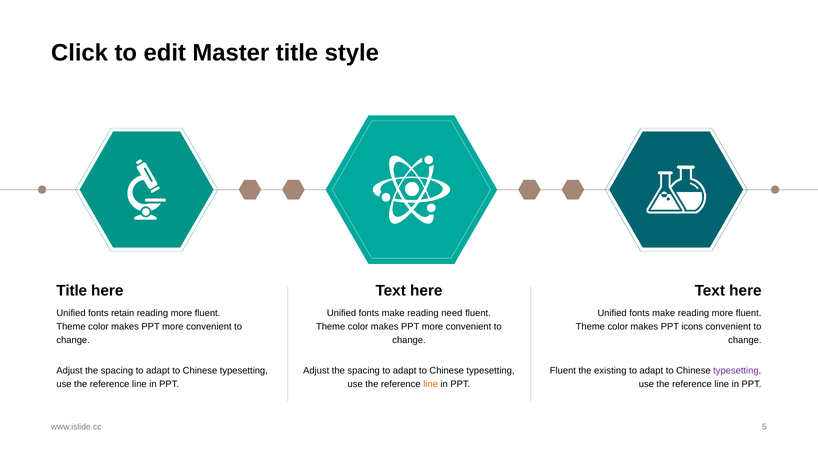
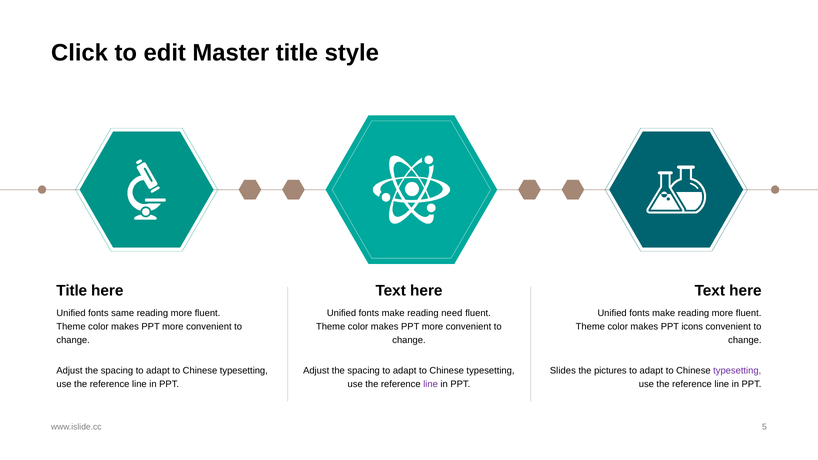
retain: retain -> same
Fluent at (563, 371): Fluent -> Slides
existing: existing -> pictures
line at (431, 384) colour: orange -> purple
